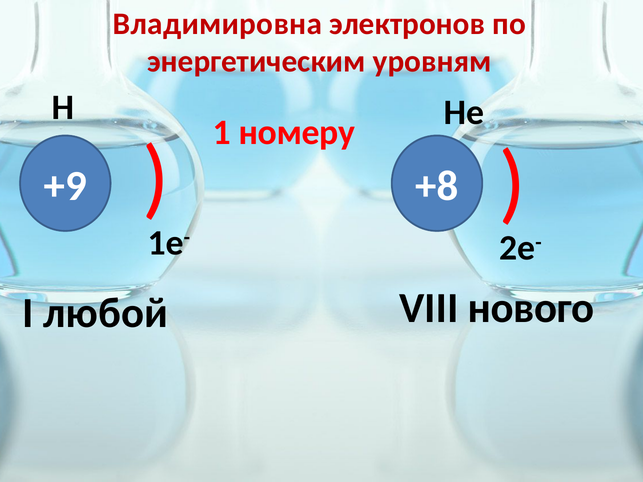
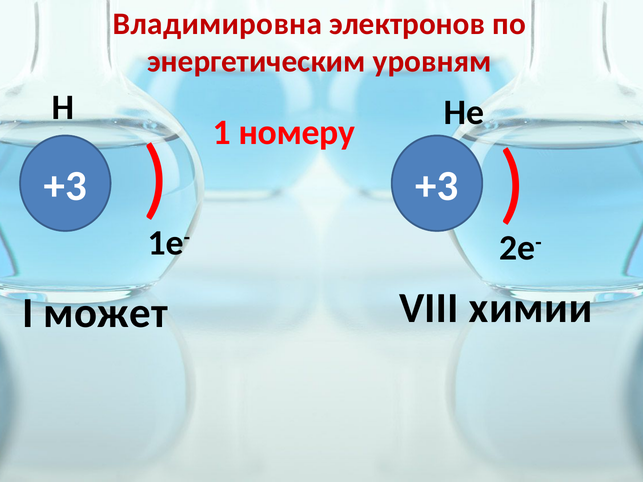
+9 at (65, 186): +9 -> +3
+8 at (437, 186): +8 -> +3
любой: любой -> может
нового: нового -> химии
